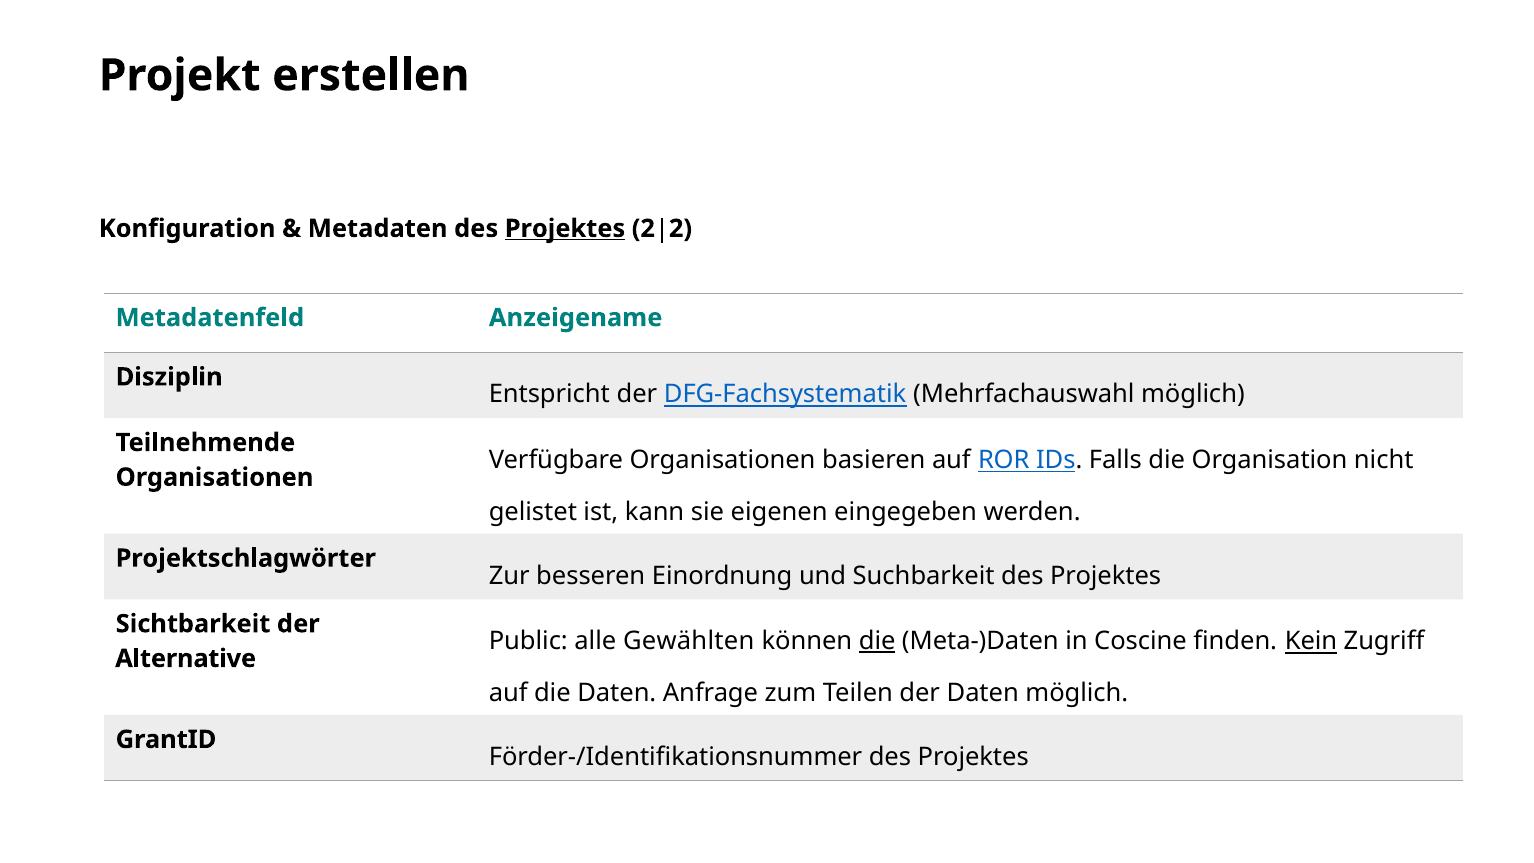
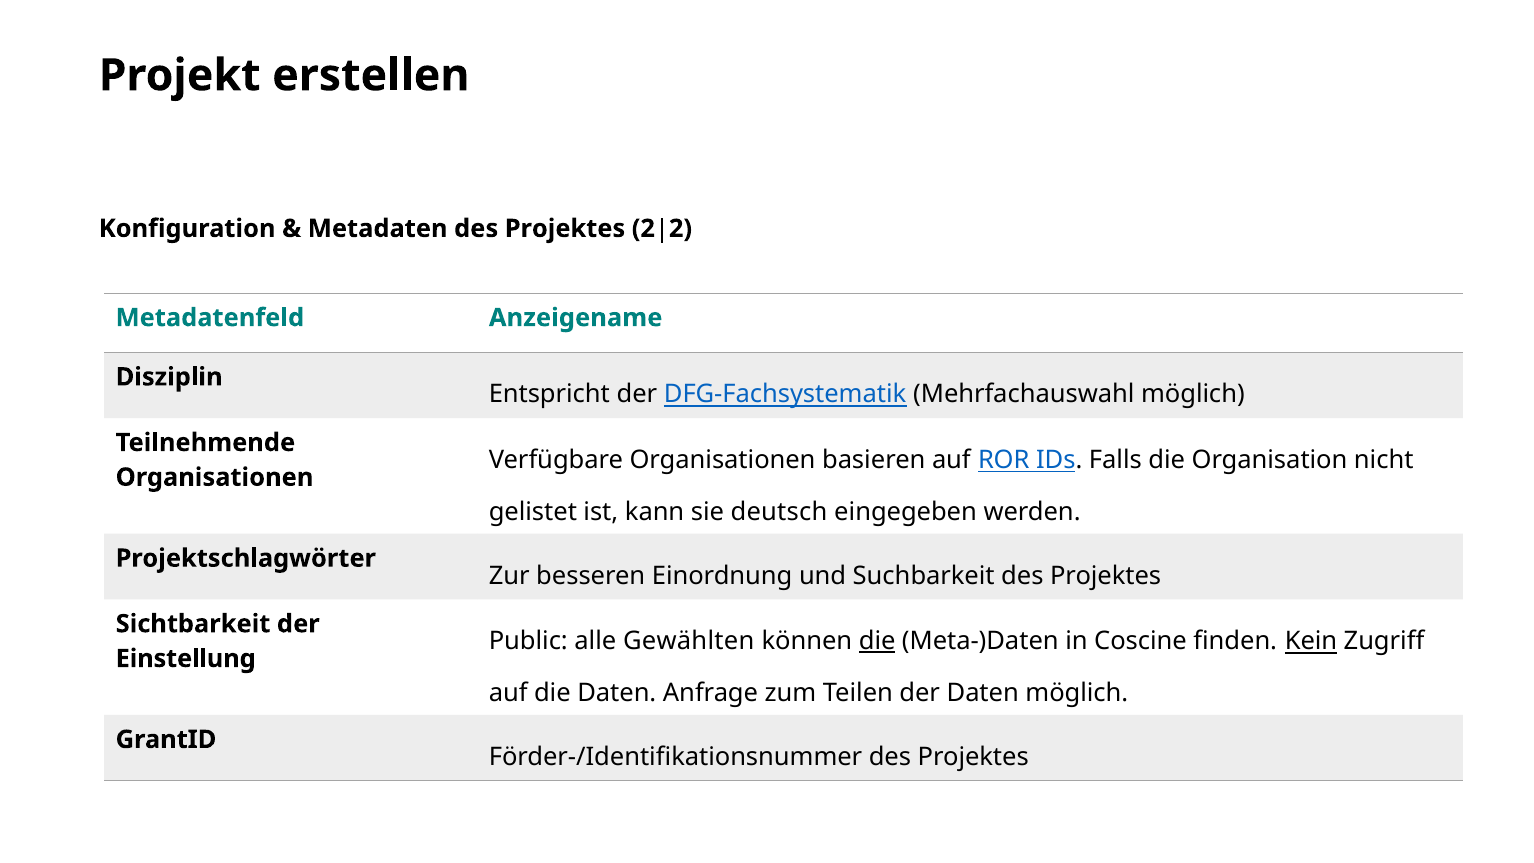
Projektes at (565, 229) underline: present -> none
eigenen: eigenen -> deutsch
Alternative: Alternative -> Einstellung
